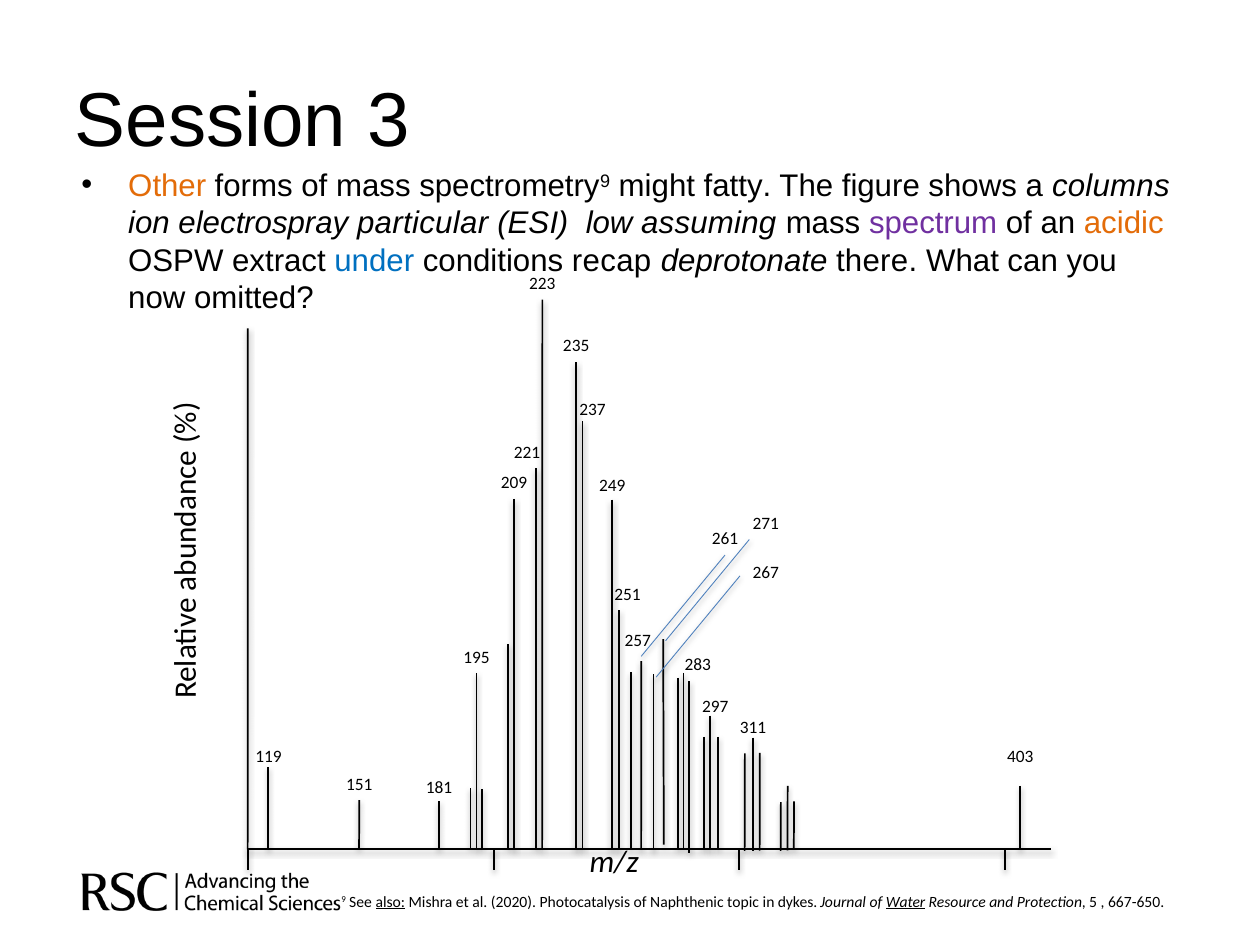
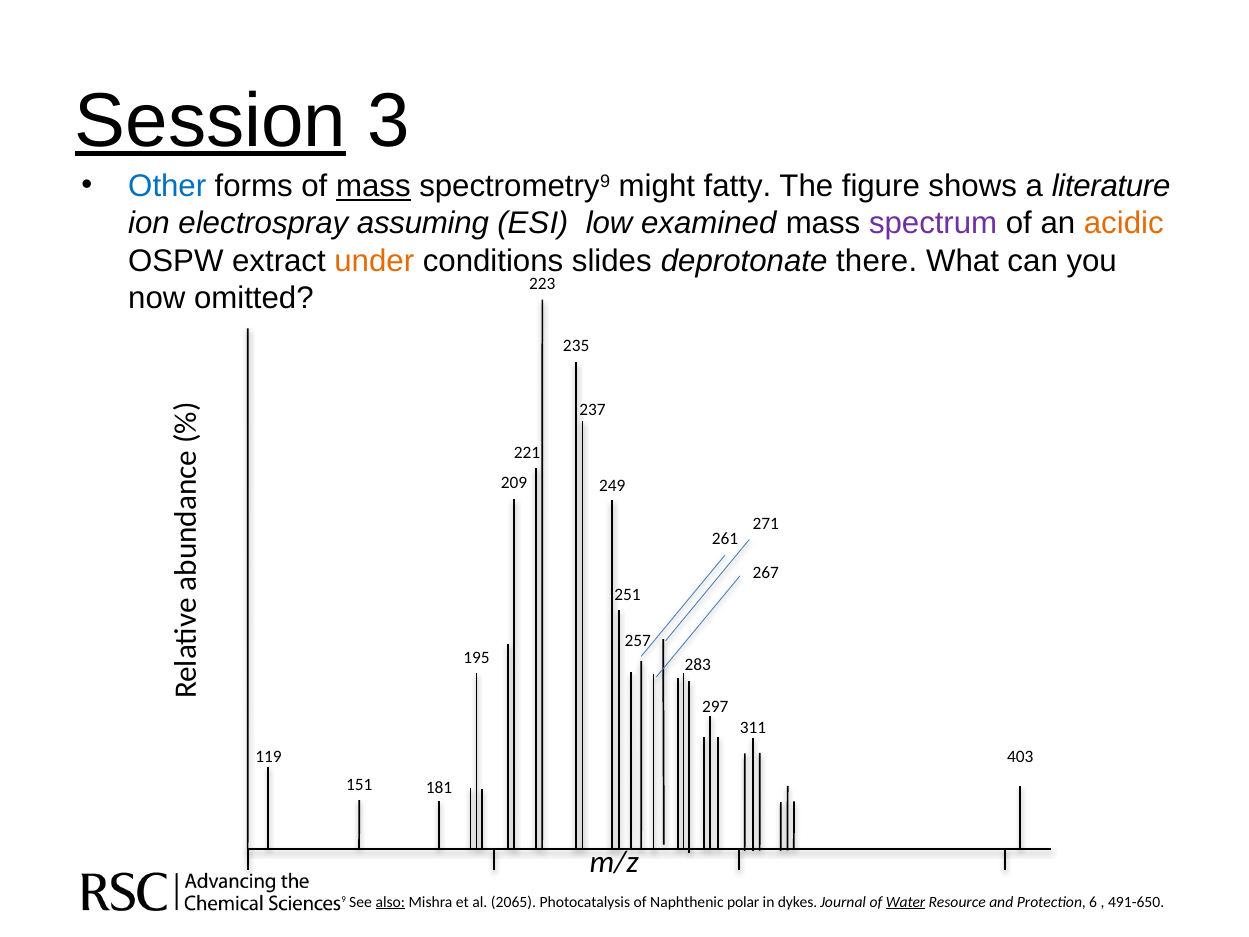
Session underline: none -> present
Other colour: orange -> blue
mass at (373, 186) underline: none -> present
columns: columns -> literature
particular: particular -> assuming
assuming: assuming -> examined
under colour: blue -> orange
recap: recap -> slides
2020: 2020 -> 2065
topic: topic -> polar
5: 5 -> 6
667-650: 667-650 -> 491-650
